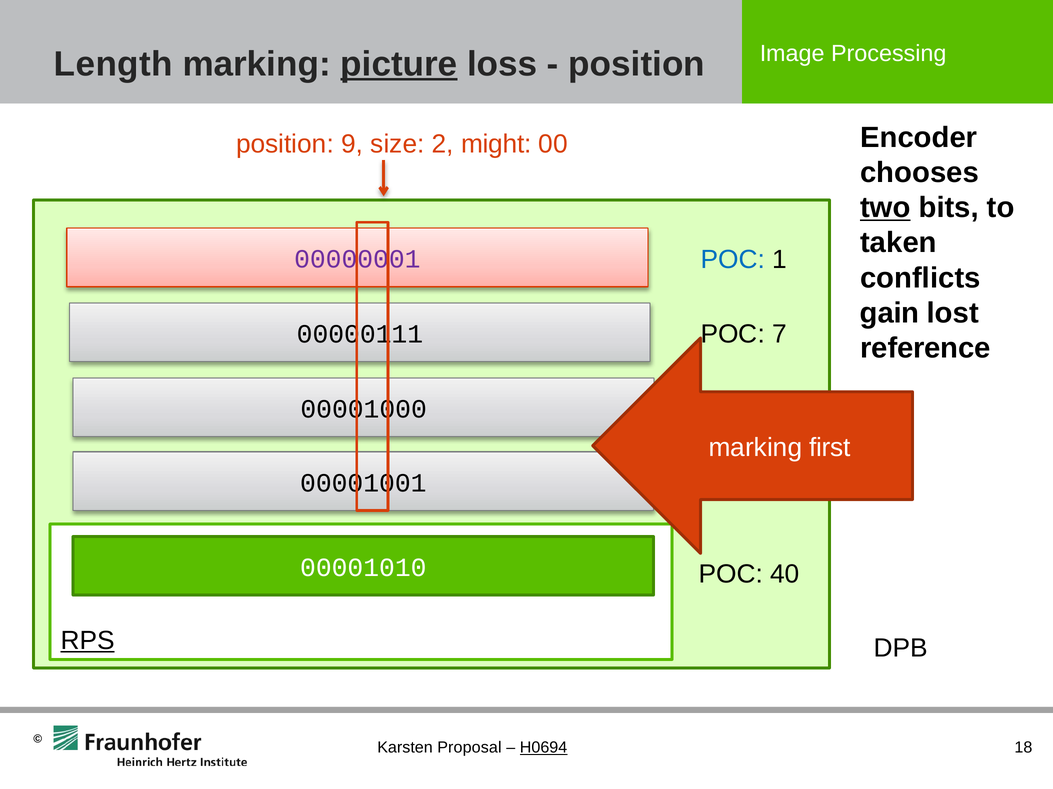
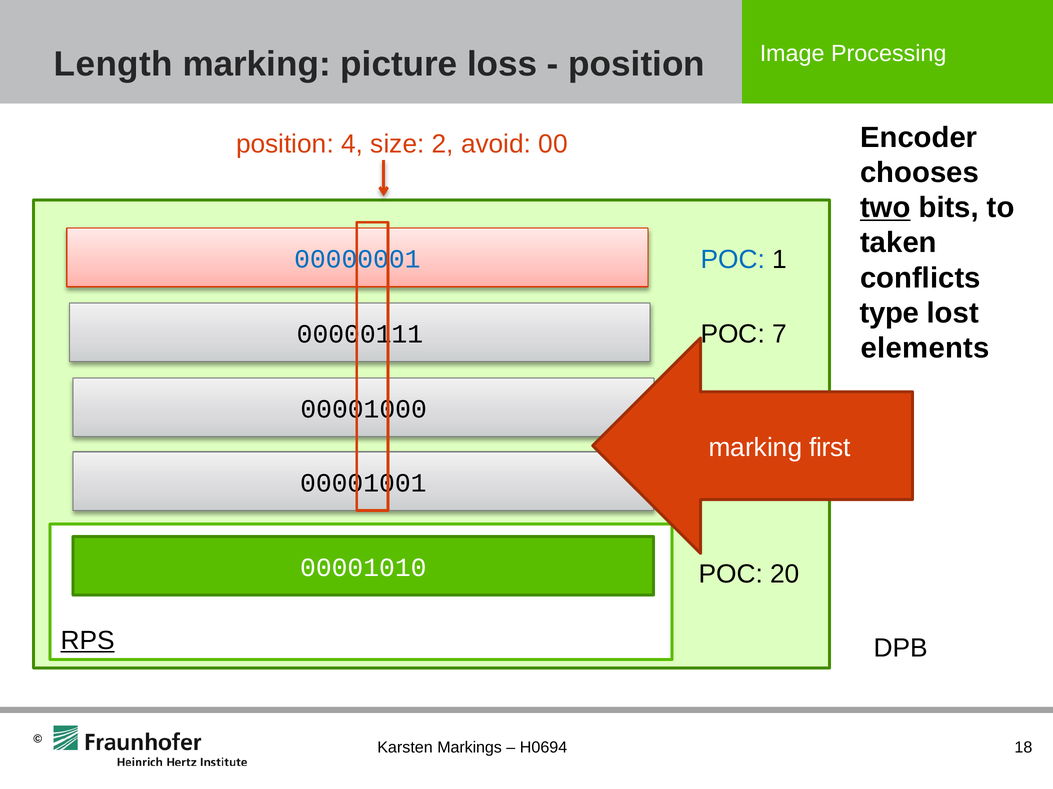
picture underline: present -> none
position 9: 9 -> 4
might: might -> avoid
00000001 colour: purple -> blue
gain: gain -> type
reference: reference -> elements
40: 40 -> 20
Proposal: Proposal -> Markings
H0694 underline: present -> none
